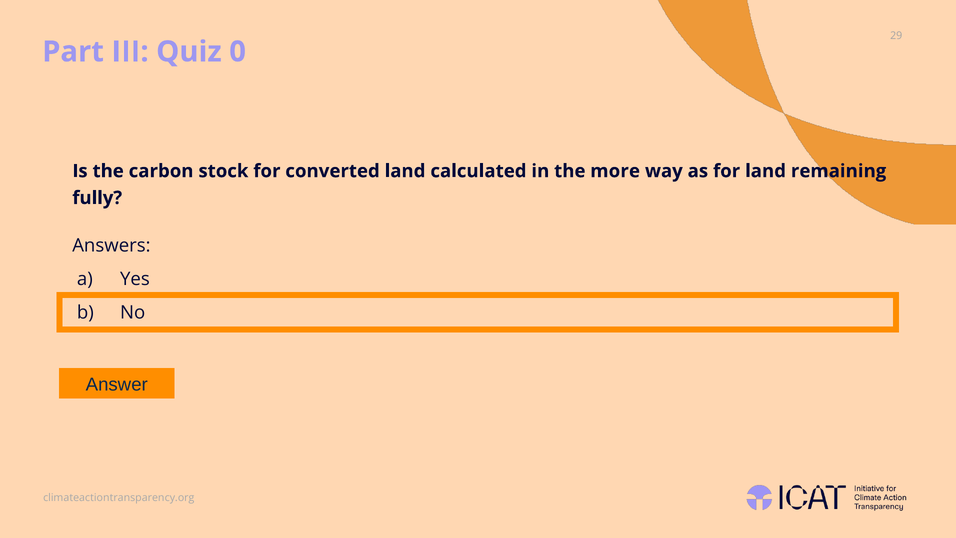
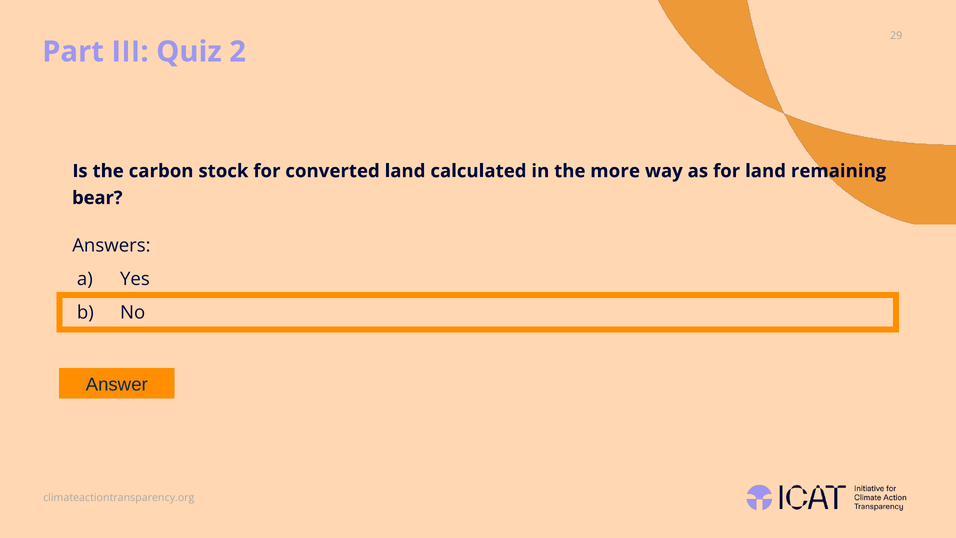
0: 0 -> 2
fully: fully -> bear
